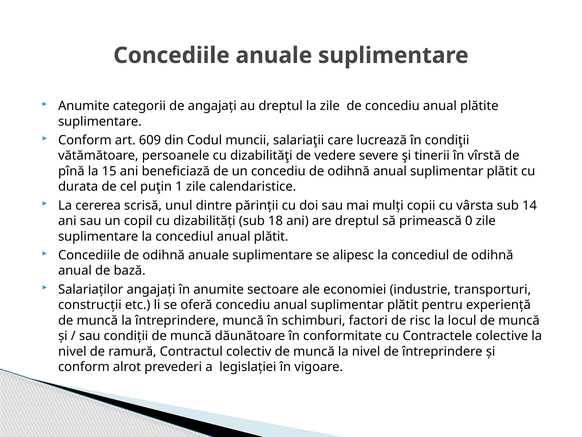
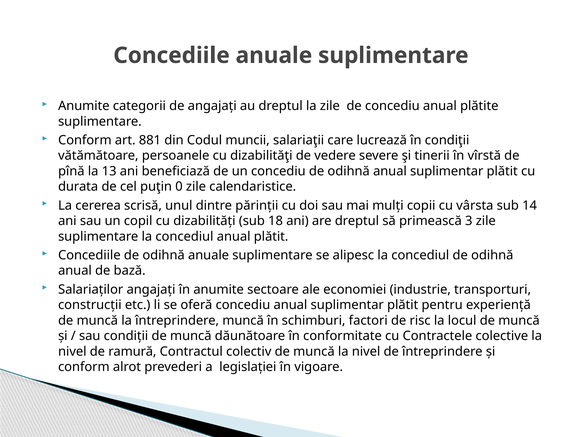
609: 609 -> 881
15: 15 -> 13
1: 1 -> 0
0: 0 -> 3
